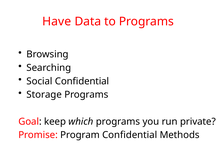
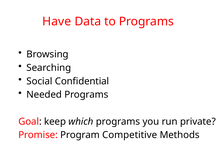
Storage: Storage -> Needed
Program Confidential: Confidential -> Competitive
